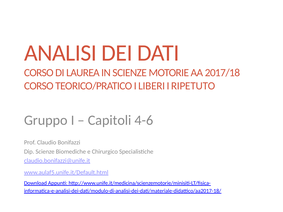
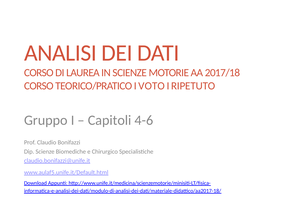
LIBERI: LIBERI -> VOTO
